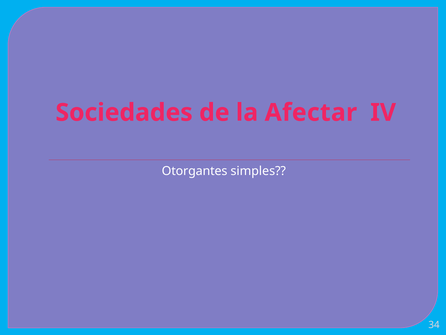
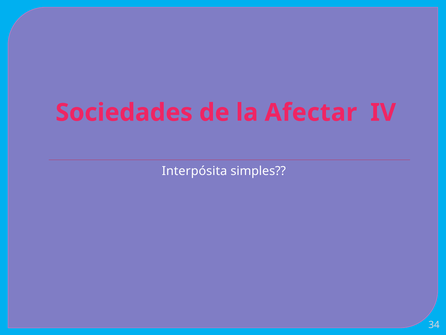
Otorgantes: Otorgantes -> Interpósita
